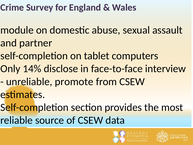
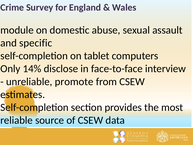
partner: partner -> specific
